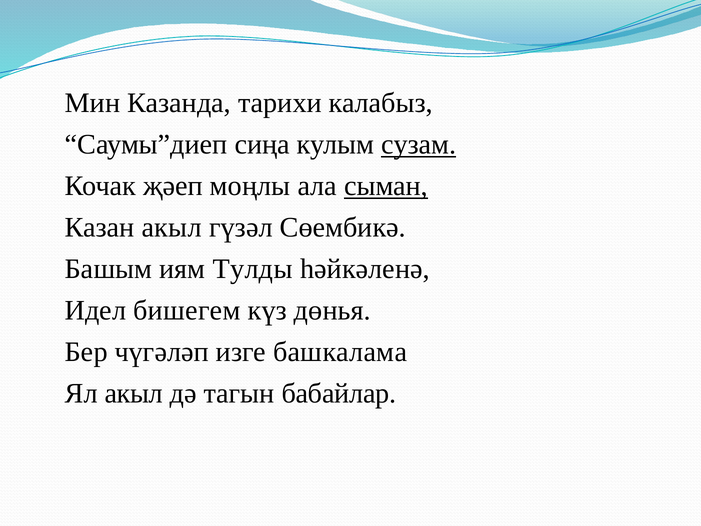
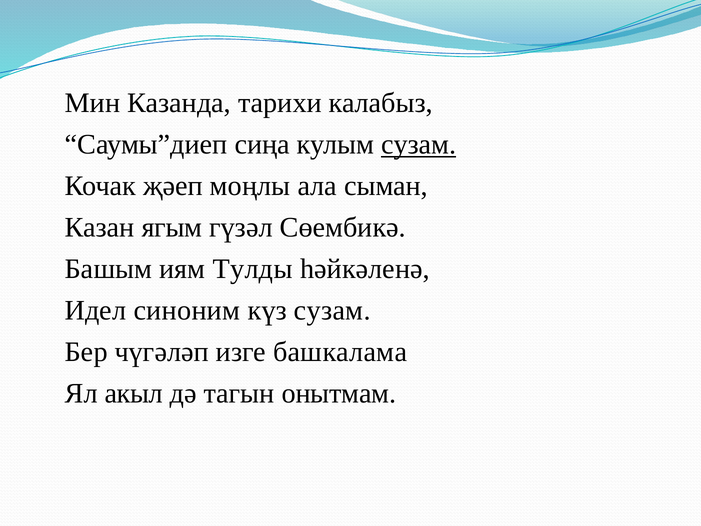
сыман underline: present -> none
Казан акыл: акыл -> ягым
бишегем: бишегем -> синоним
күз дөнья: дөнья -> сузам
бабайлар: бабайлар -> онытмам
